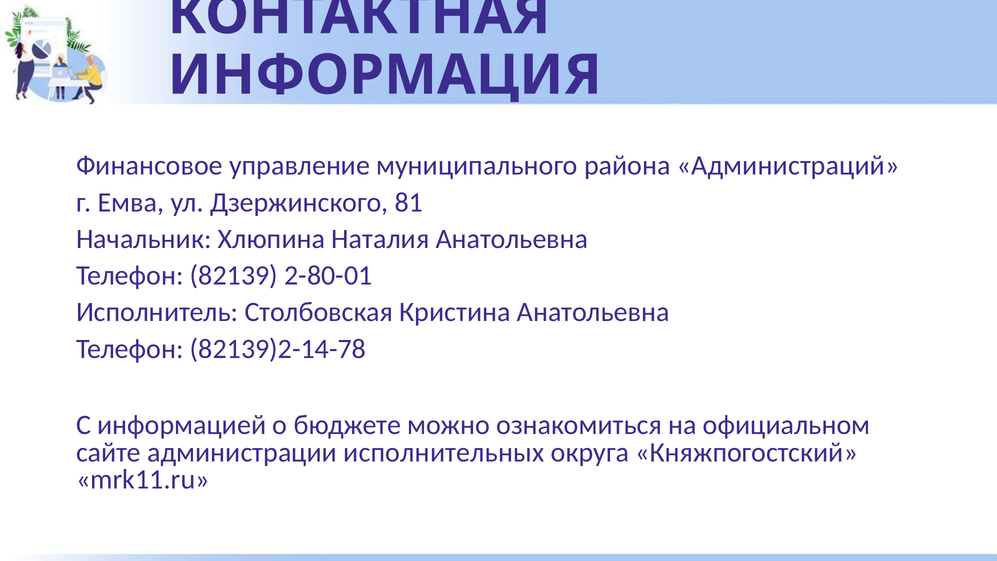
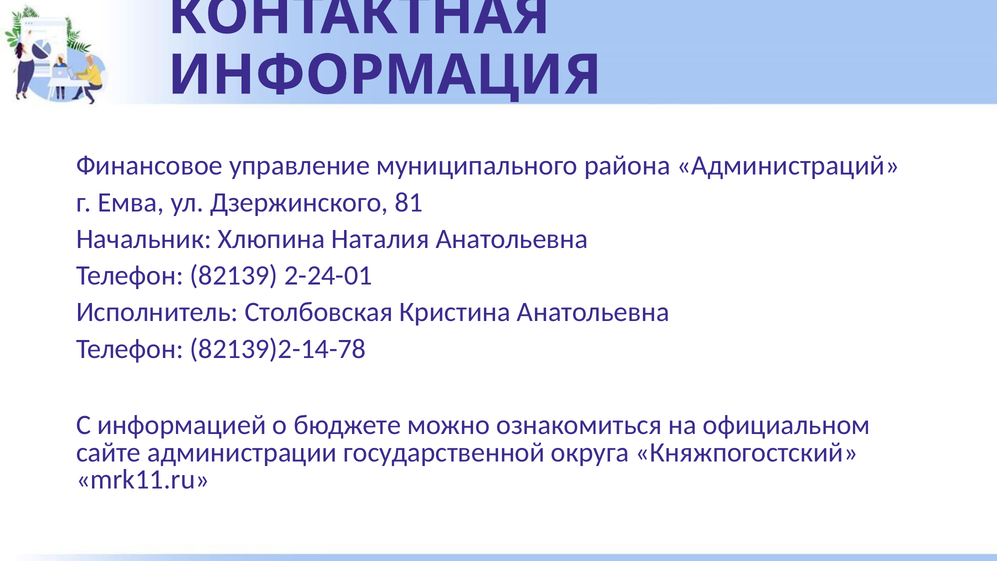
2-80-01: 2-80-01 -> 2-24-01
исполнительных: исполнительных -> государственной
